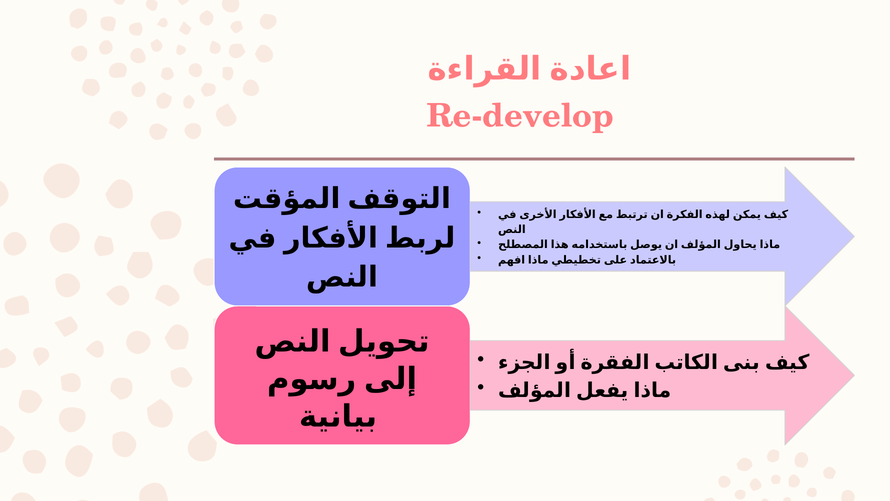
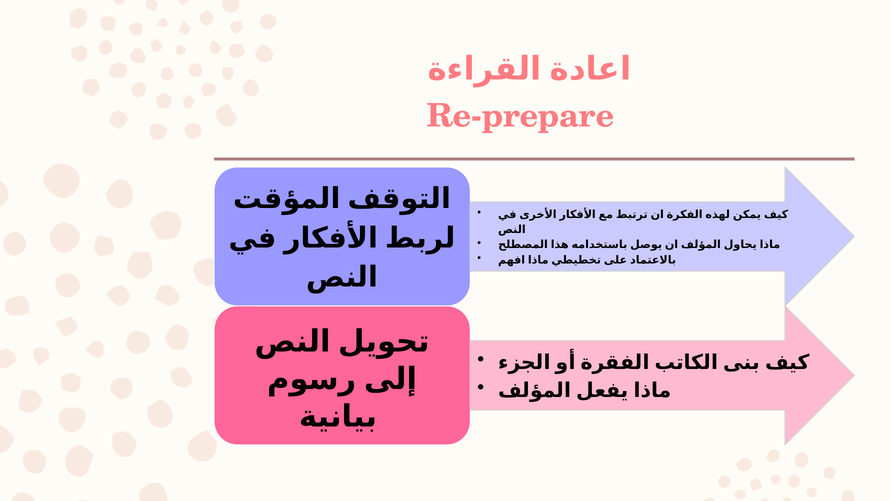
Re-develop: Re-develop -> Re-prepare
